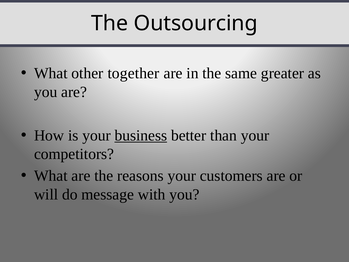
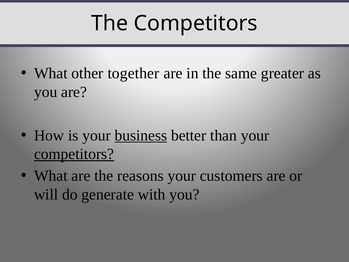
The Outsourcing: Outsourcing -> Competitors
competitors at (74, 154) underline: none -> present
message: message -> generate
